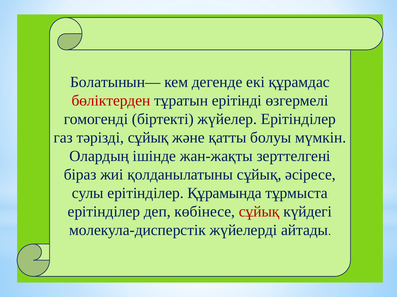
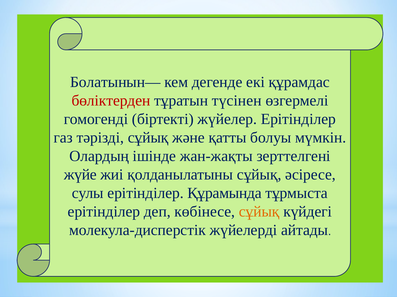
ерітінді: ерітінді -> түсінен
біраз: біраз -> жүйе
сұйық at (259, 212) colour: red -> orange
